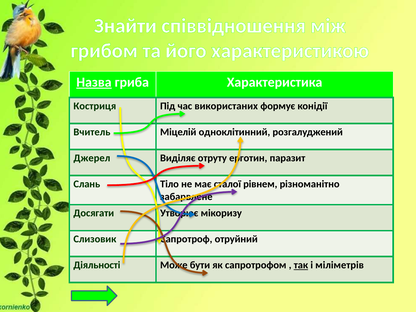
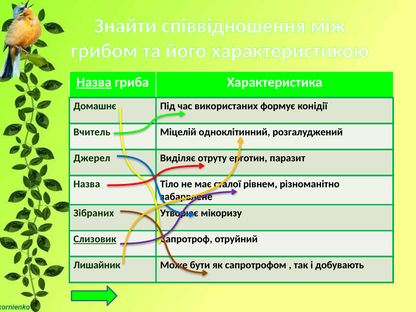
Костриця: Костриця -> Домашнє
Слань at (87, 184): Слань -> Назва
Досягати: Досягати -> Зібраних
Слизовик underline: none -> present
Діяльності: Діяльності -> Лишайник
так underline: present -> none
міліметрів: міліметрів -> добувають
